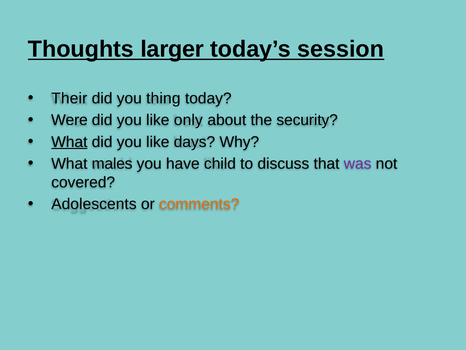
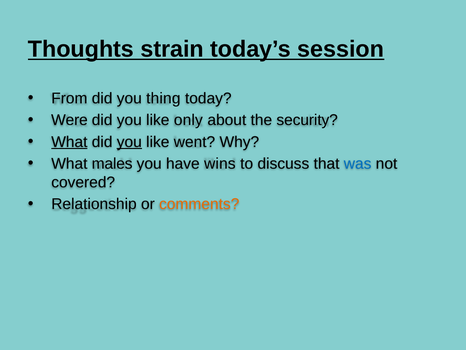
larger: larger -> strain
Their: Their -> From
you at (129, 142) underline: none -> present
days: days -> went
child: child -> wins
was colour: purple -> blue
Adolescents: Adolescents -> Relationship
